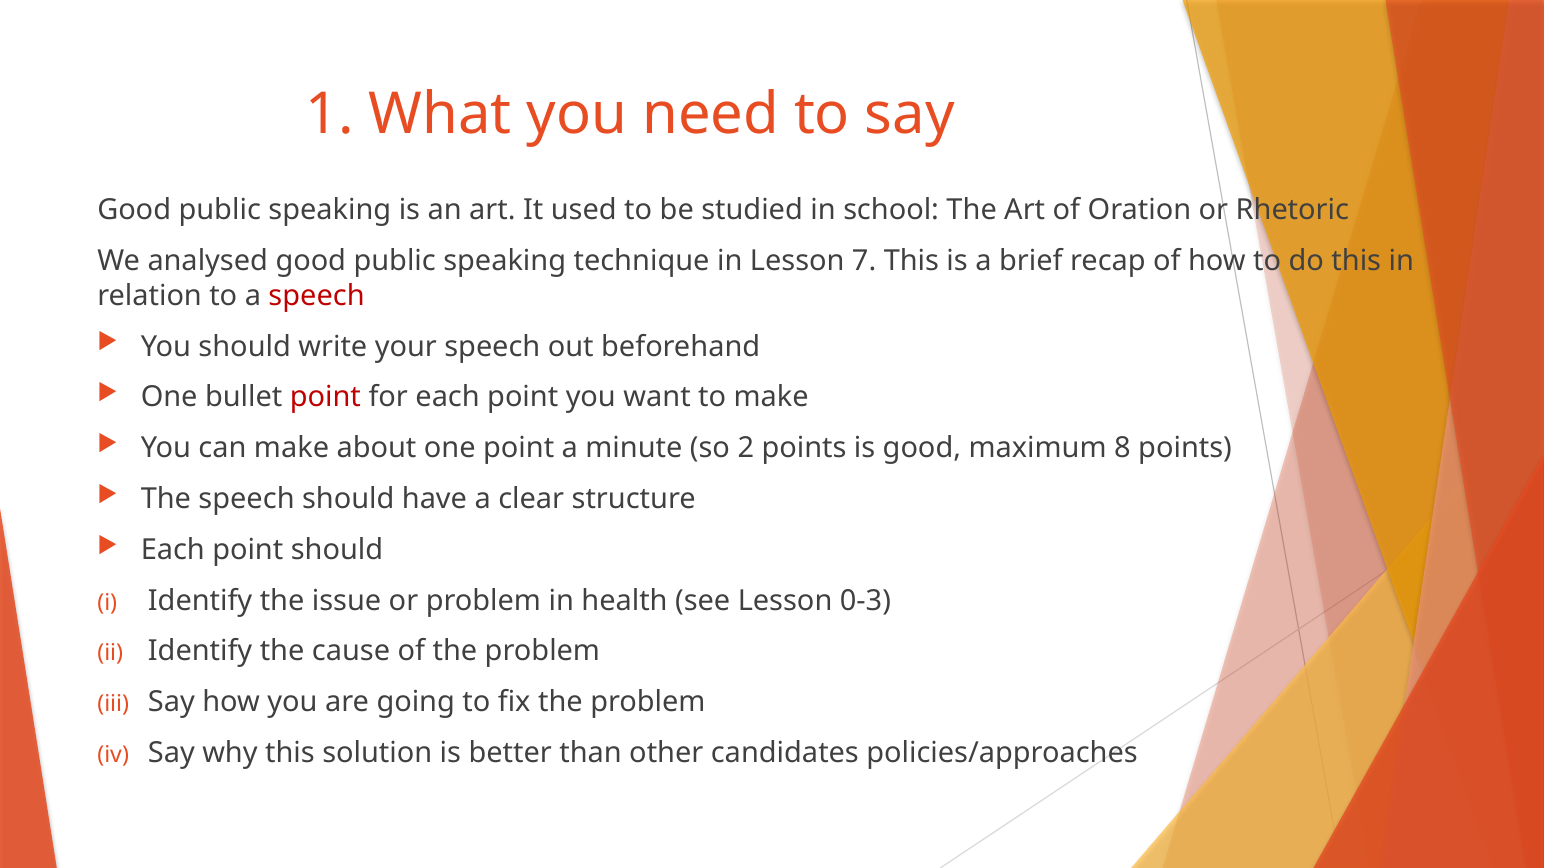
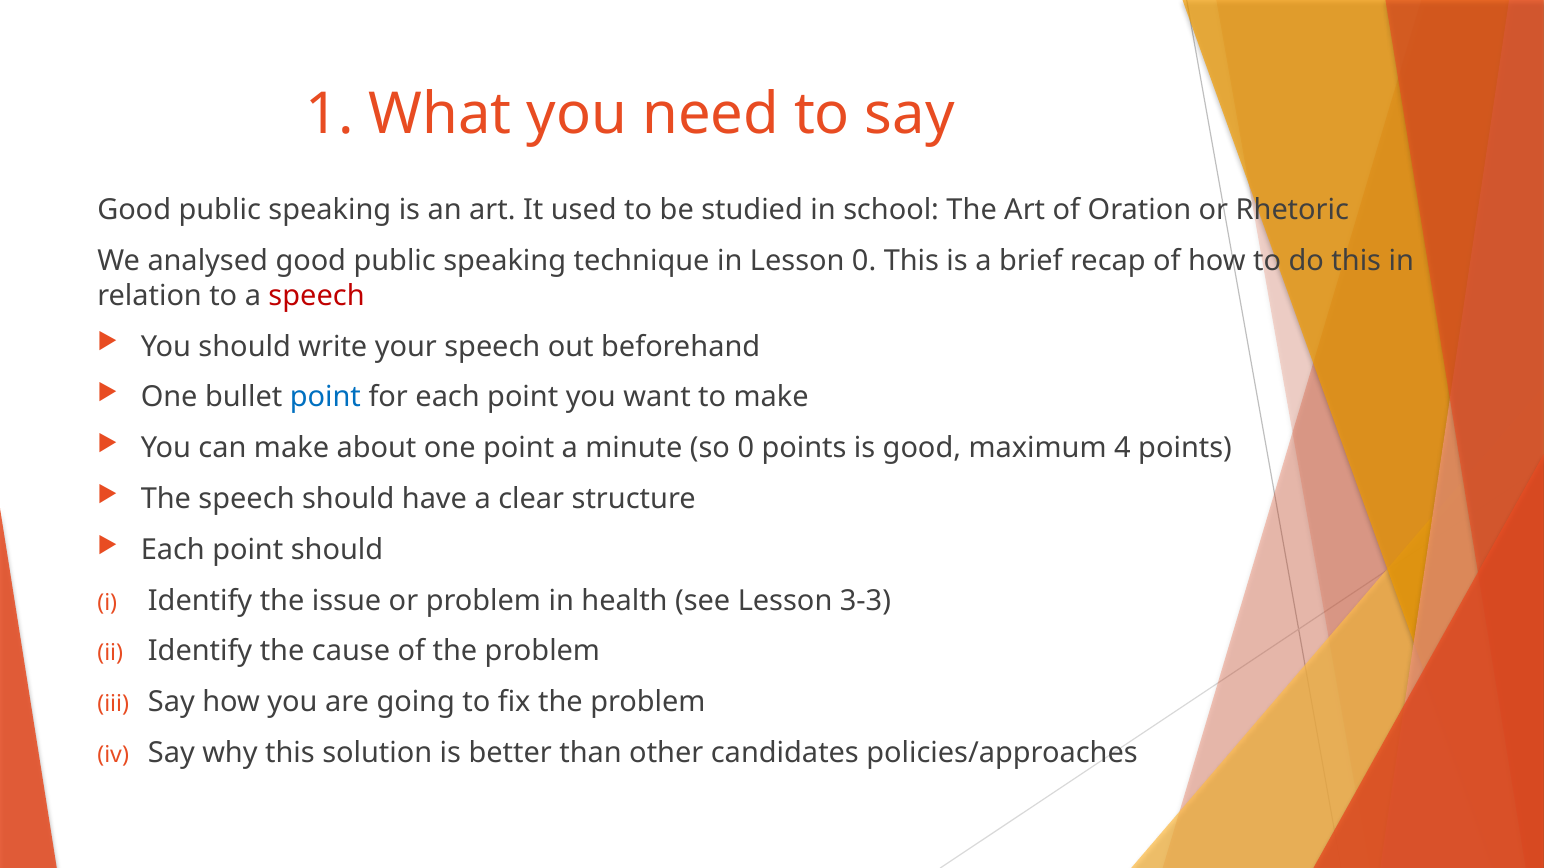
Lesson 7: 7 -> 0
point at (325, 398) colour: red -> blue
so 2: 2 -> 0
8: 8 -> 4
0-3: 0-3 -> 3-3
